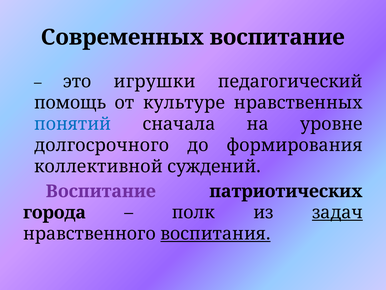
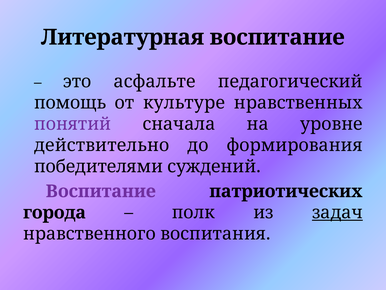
Современных: Современных -> Литературная
игрушки: игрушки -> асфальте
понятий colour: blue -> purple
долгосрочного: долгосрочного -> действительно
коллективной: коллективной -> победителями
воспитания underline: present -> none
